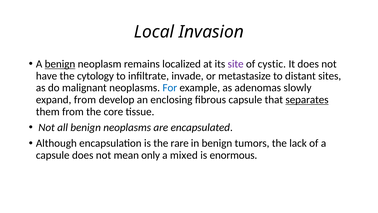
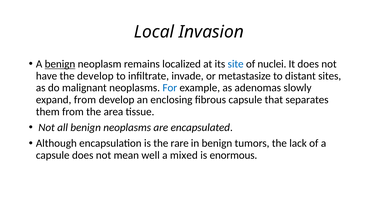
site colour: purple -> blue
cystic: cystic -> nuclei
the cytology: cytology -> develop
separates underline: present -> none
core: core -> area
only: only -> well
